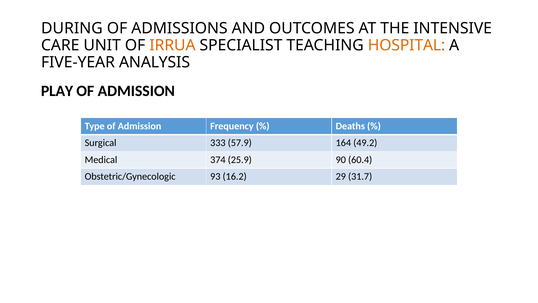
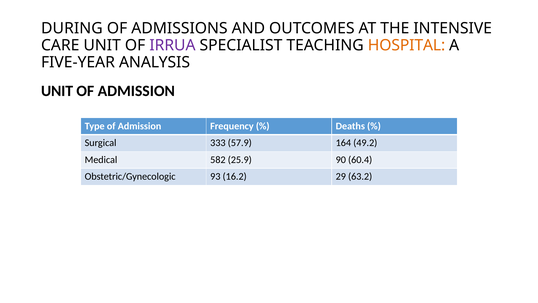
IRRUA colour: orange -> purple
PLAY at (57, 91): PLAY -> UNIT
374: 374 -> 582
31.7: 31.7 -> 63.2
